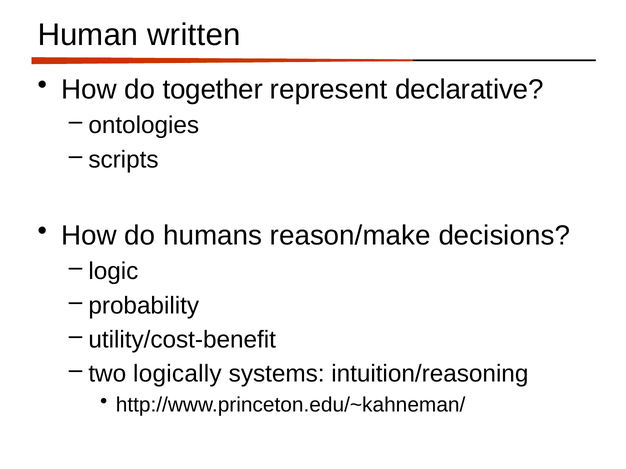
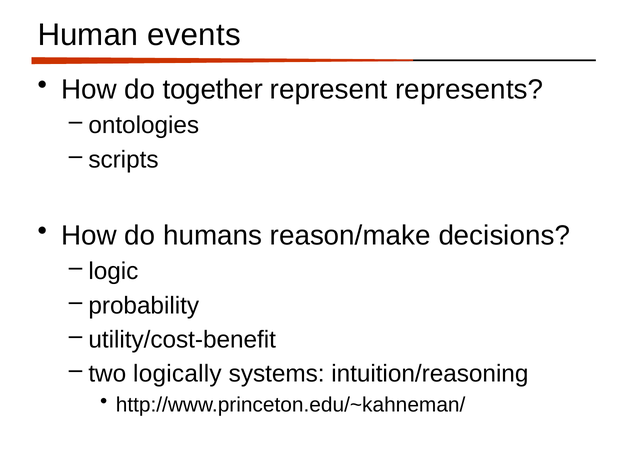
written: written -> events
declarative: declarative -> represents
